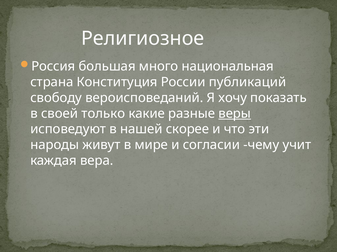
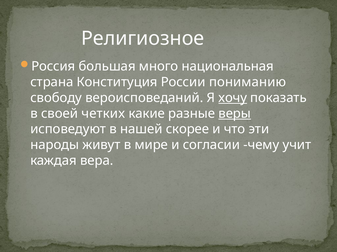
публикаций: публикаций -> пониманию
хочу underline: none -> present
только: только -> четких
